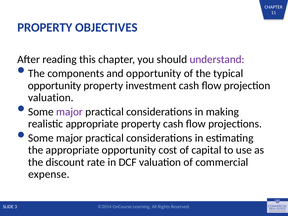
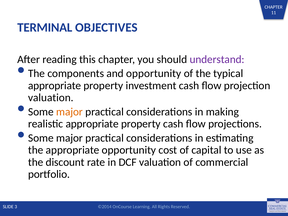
PROPERTY at (45, 28): PROPERTY -> TERMINAL
opportunity at (55, 86): opportunity -> appropriate
major at (69, 112) colour: purple -> orange
expense: expense -> portfolio
